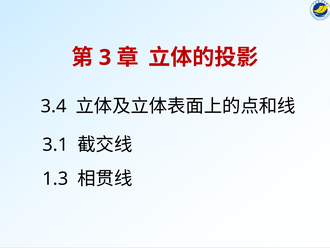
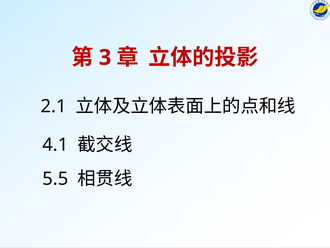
3.4: 3.4 -> 2.1
3.1: 3.1 -> 4.1
1.3: 1.3 -> 5.5
